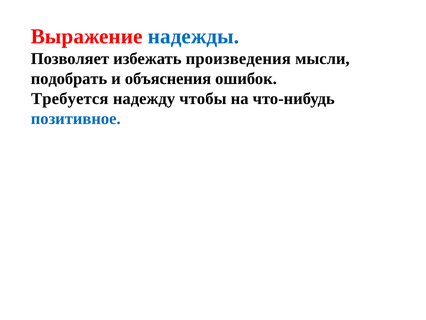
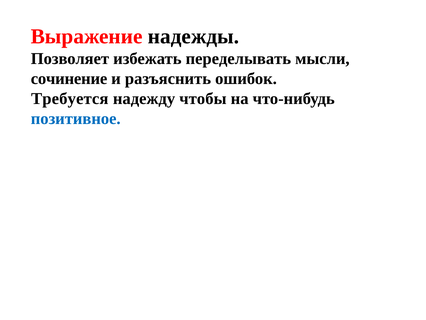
надежды colour: blue -> black
произведения: произведения -> переделывать
подобрать: подобрать -> сочинение
объяснения: объяснения -> разъяснить
